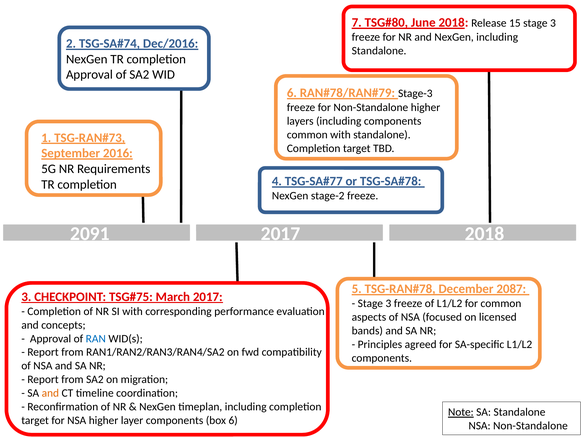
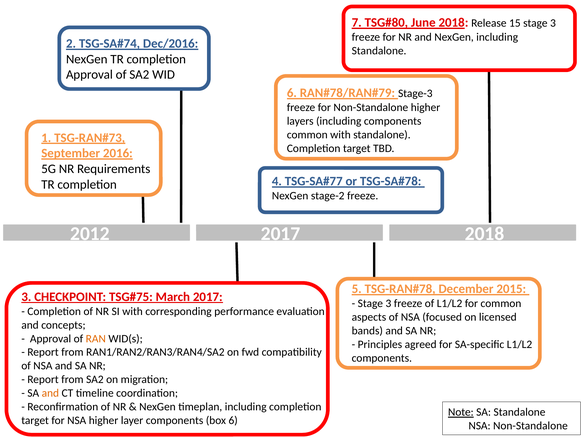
2091: 2091 -> 2012
2087: 2087 -> 2015
RAN colour: blue -> orange
